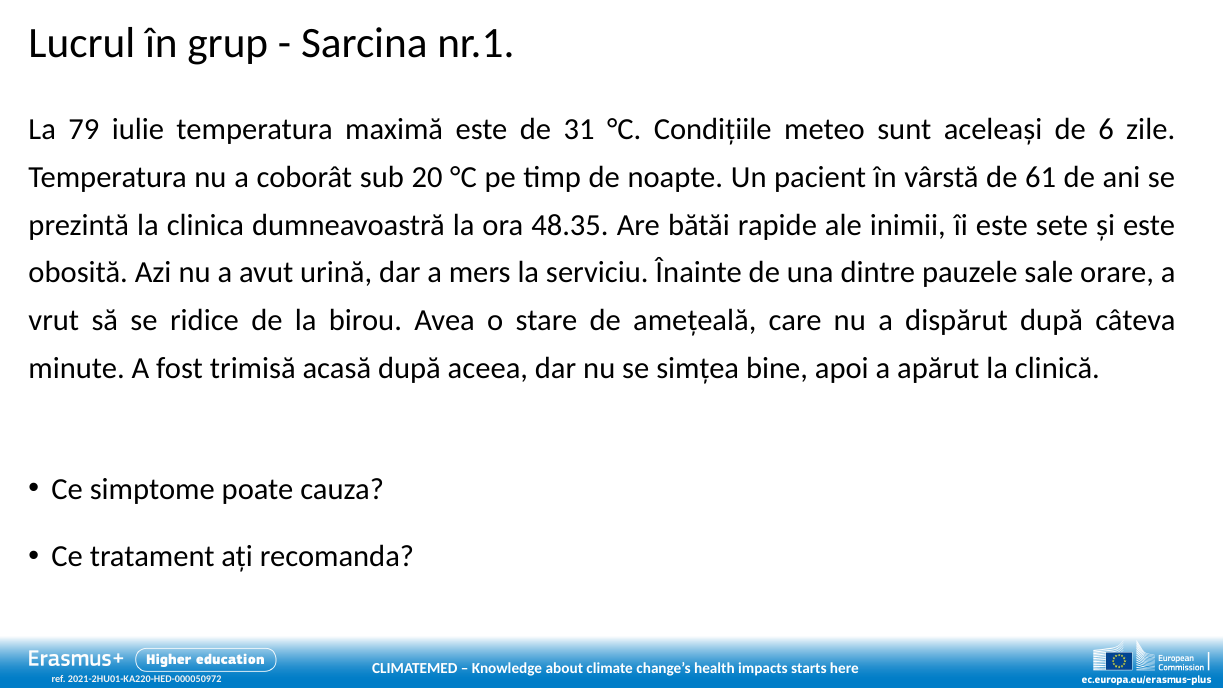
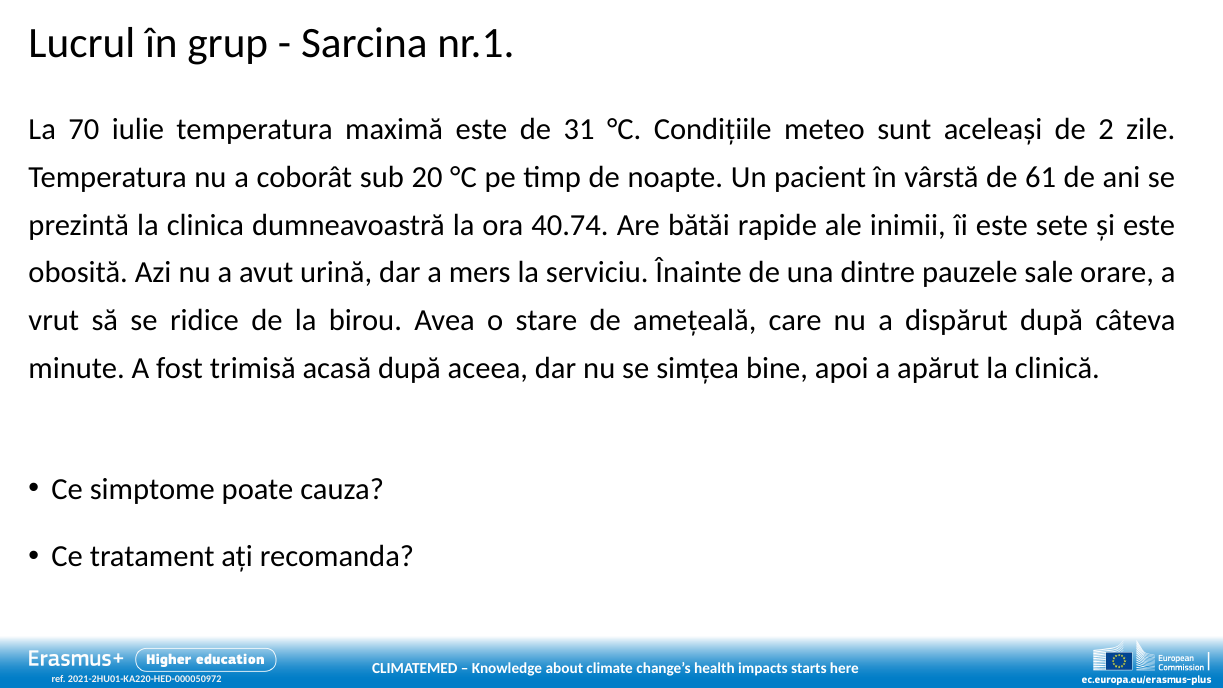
79: 79 -> 70
6: 6 -> 2
48.35: 48.35 -> 40.74
